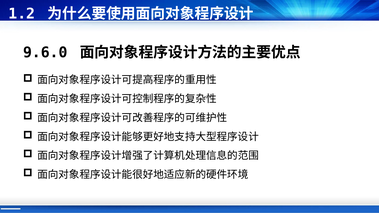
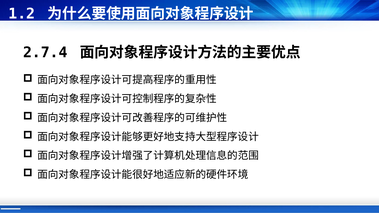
9.6.0: 9.6.0 -> 2.7.4
